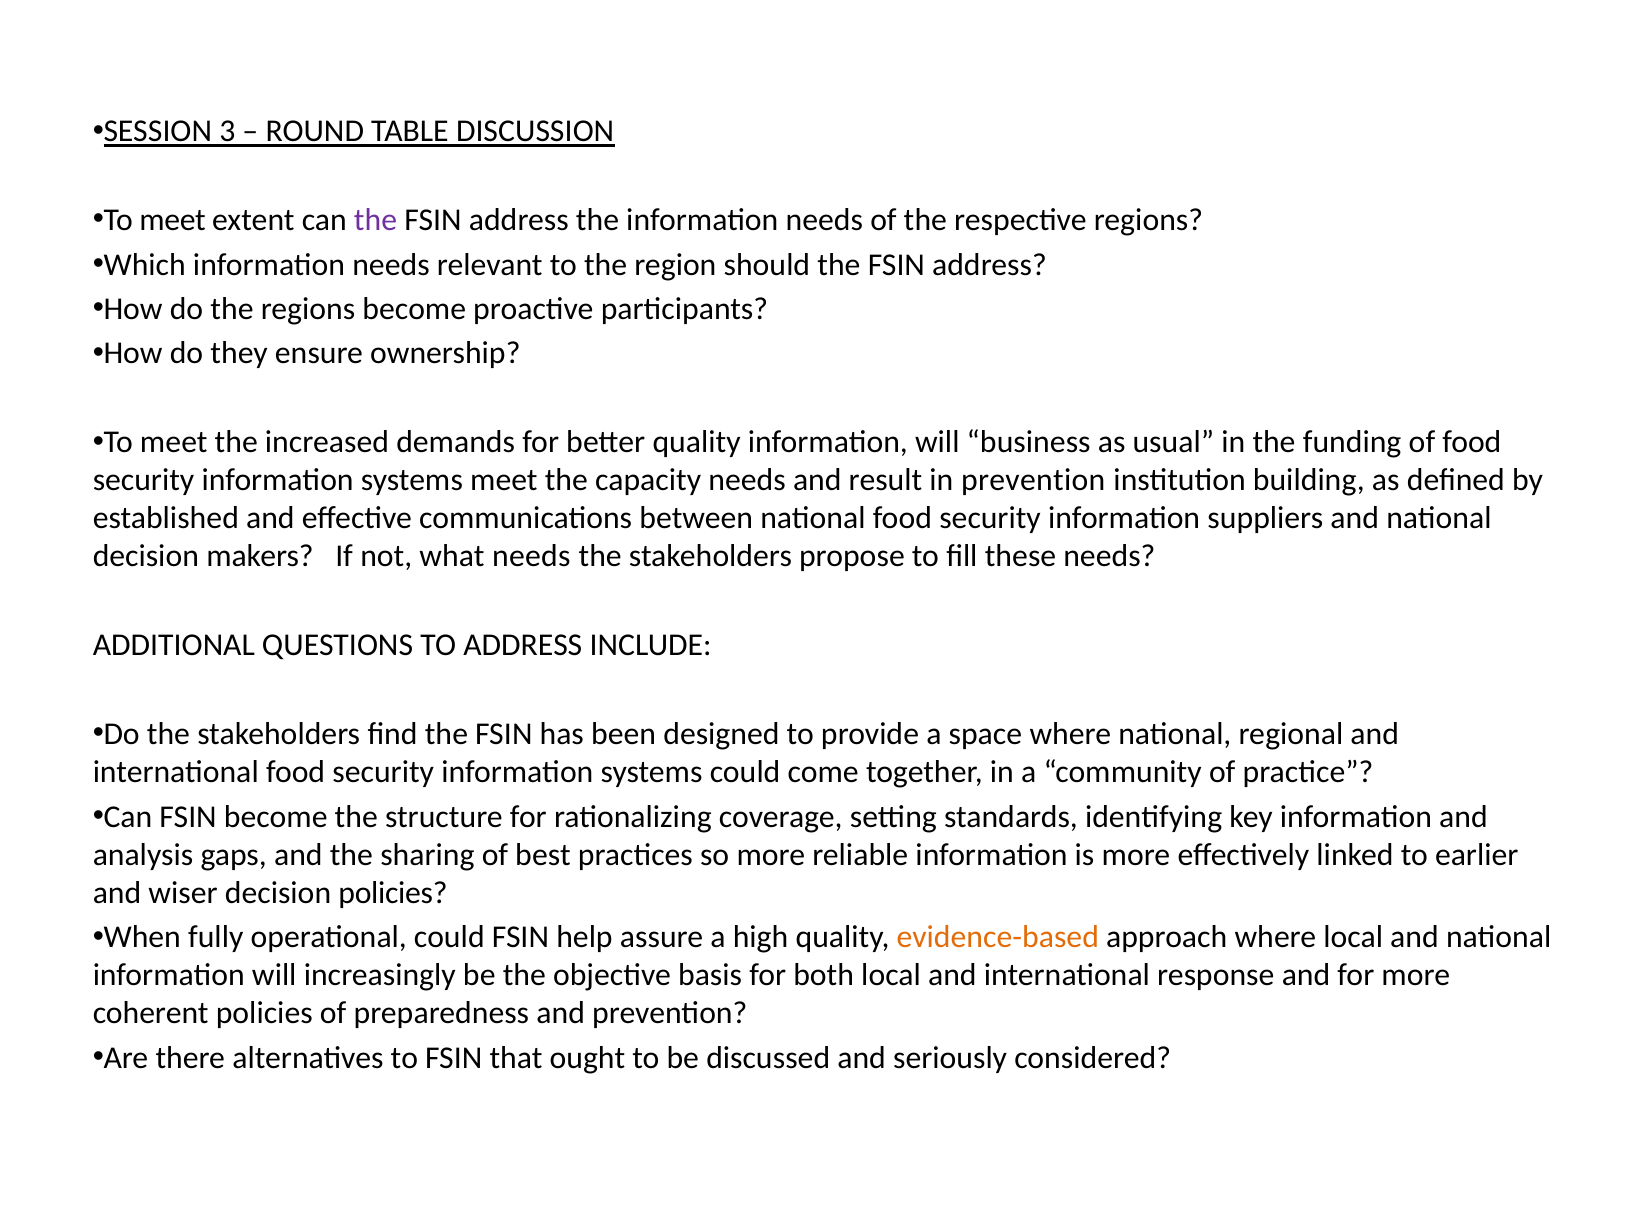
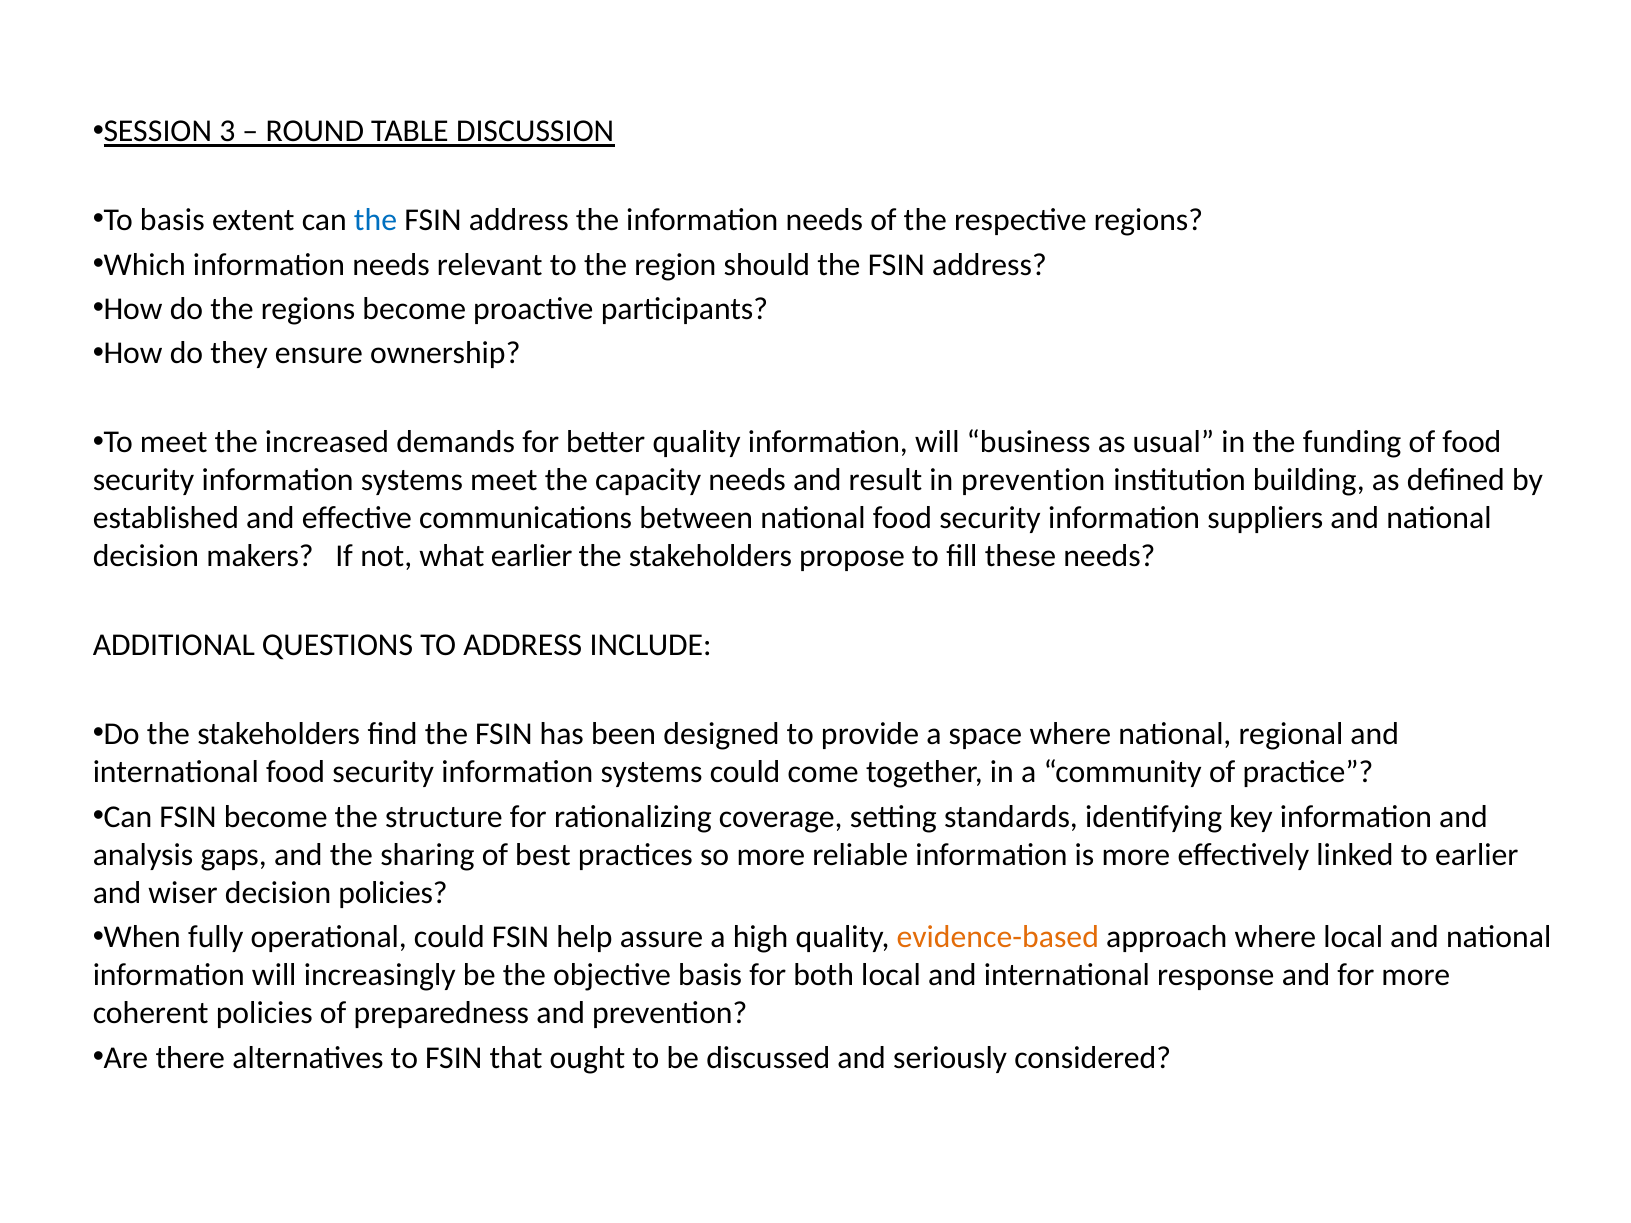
meet at (173, 220): meet -> basis
the at (376, 220) colour: purple -> blue
what needs: needs -> earlier
